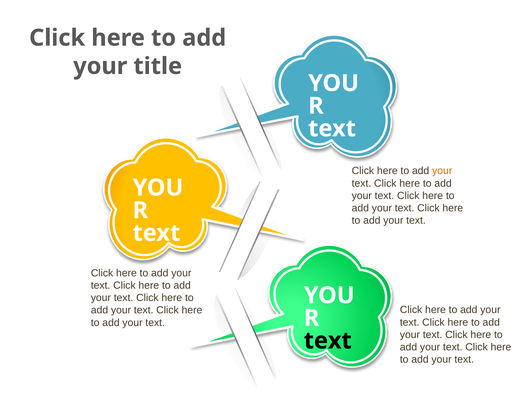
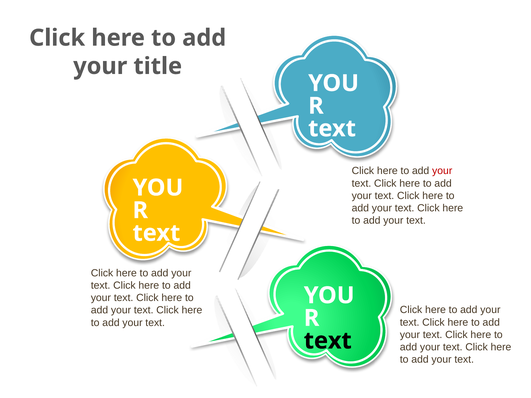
your at (442, 171) colour: orange -> red
